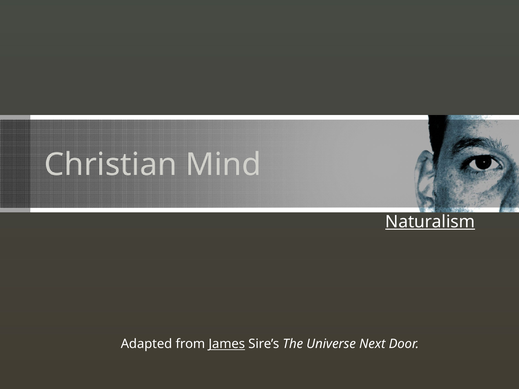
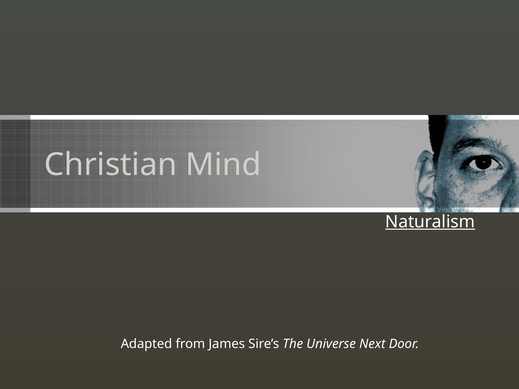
James underline: present -> none
